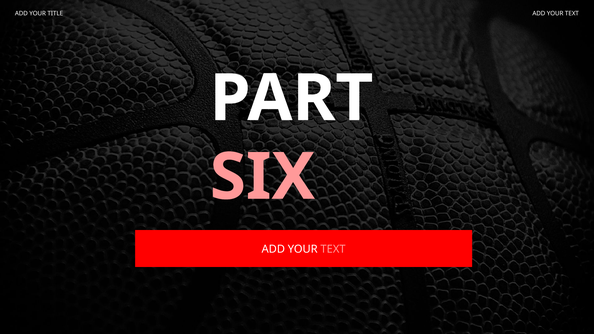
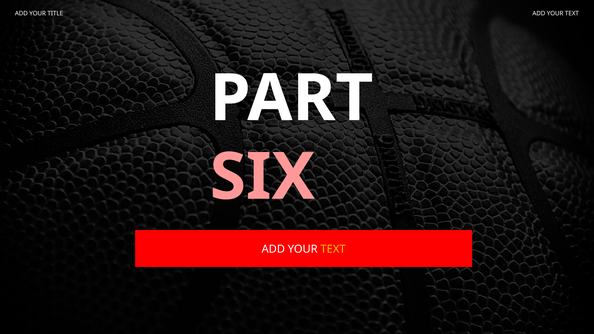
TEXT at (333, 249) colour: pink -> yellow
